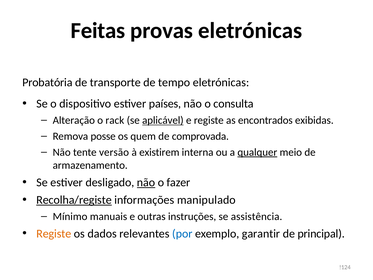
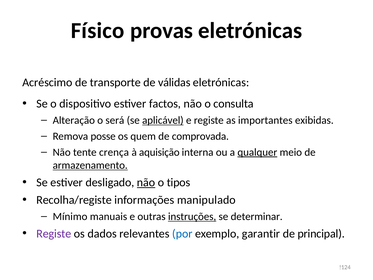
Feitas: Feitas -> Físico
Probatória: Probatória -> Acréscimo
tempo: tempo -> válidas
países: países -> factos
rack: rack -> será
encontrados: encontrados -> importantes
versão: versão -> crença
existirem: existirem -> aquisição
armazenamento underline: none -> present
fazer: fazer -> tipos
Recolha/registe underline: present -> none
instruções underline: none -> present
assistência: assistência -> determinar
Registe at (54, 233) colour: orange -> purple
